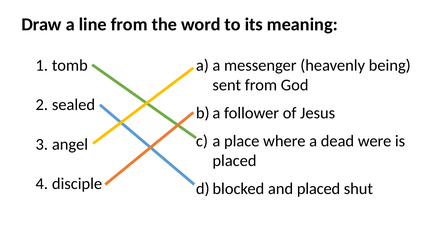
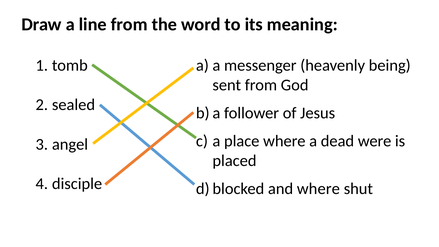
and placed: placed -> where
